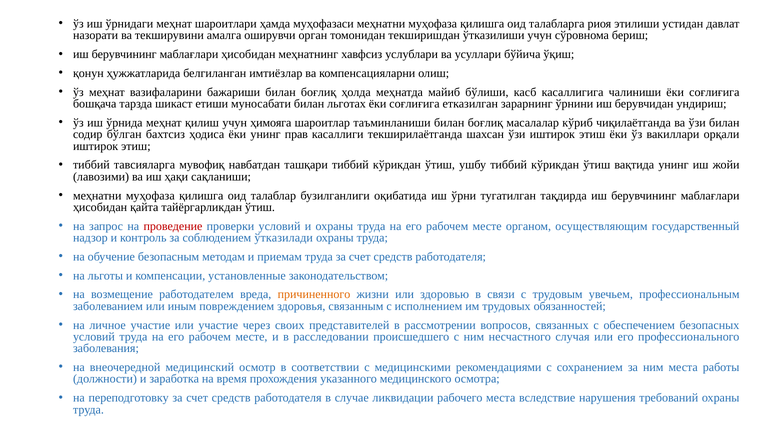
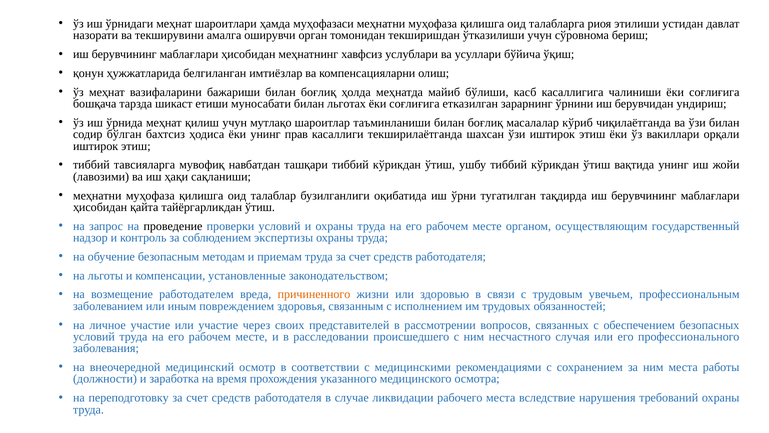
ҳимояга: ҳимояга -> мутлақо
проведение colour: red -> black
ўтказилади: ўтказилади -> экспертизы
